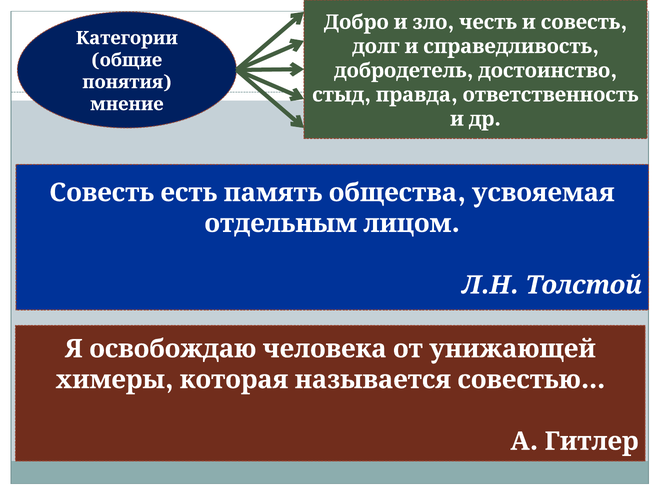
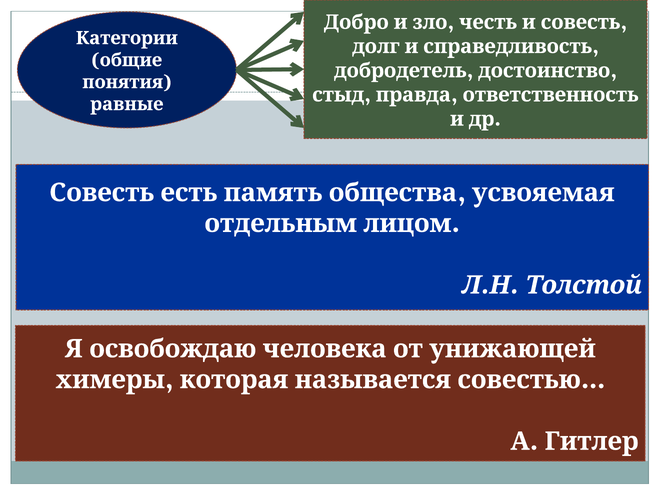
мнение: мнение -> равные
